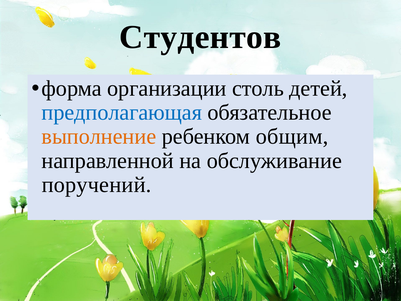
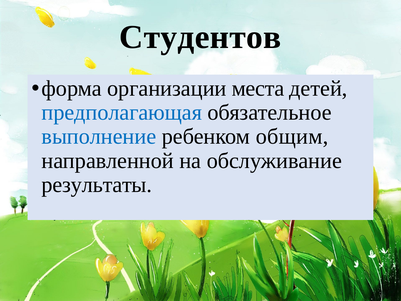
столь: столь -> места
выполнение colour: orange -> blue
поручений: поручений -> результаты
